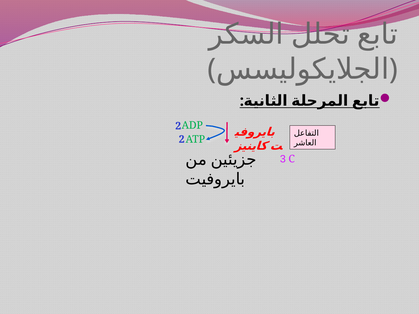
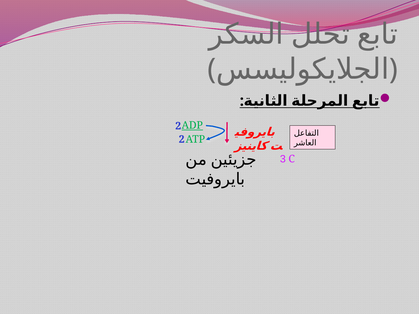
ADP underline: none -> present
